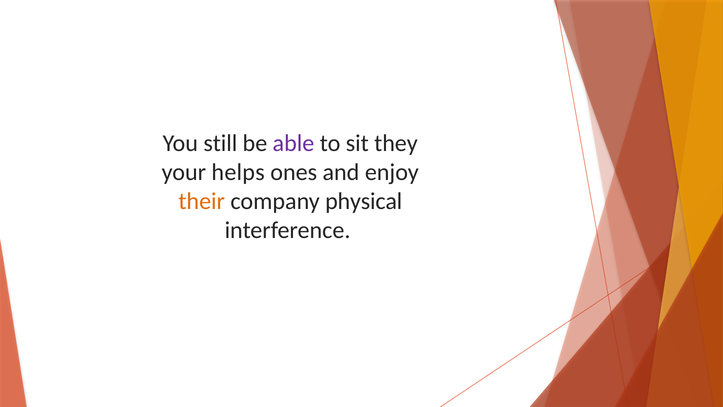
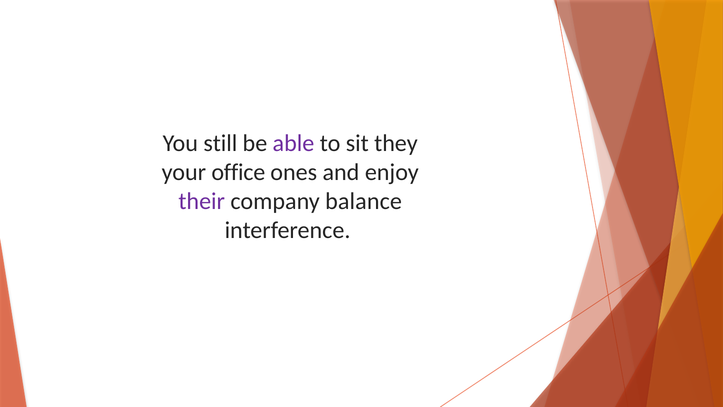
helps: helps -> office
their colour: orange -> purple
physical: physical -> balance
